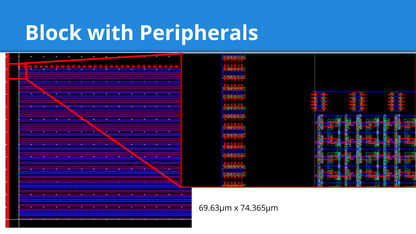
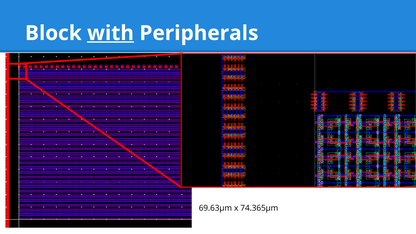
with underline: none -> present
